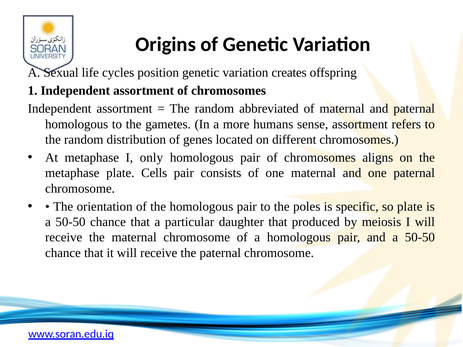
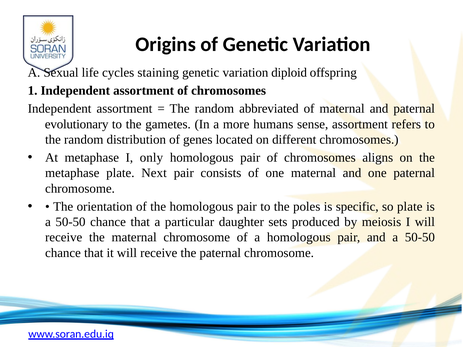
position: position -> staining
creates: creates -> diploid
homologous at (77, 124): homologous -> evolutionary
Cells: Cells -> Next
daughter that: that -> sets
